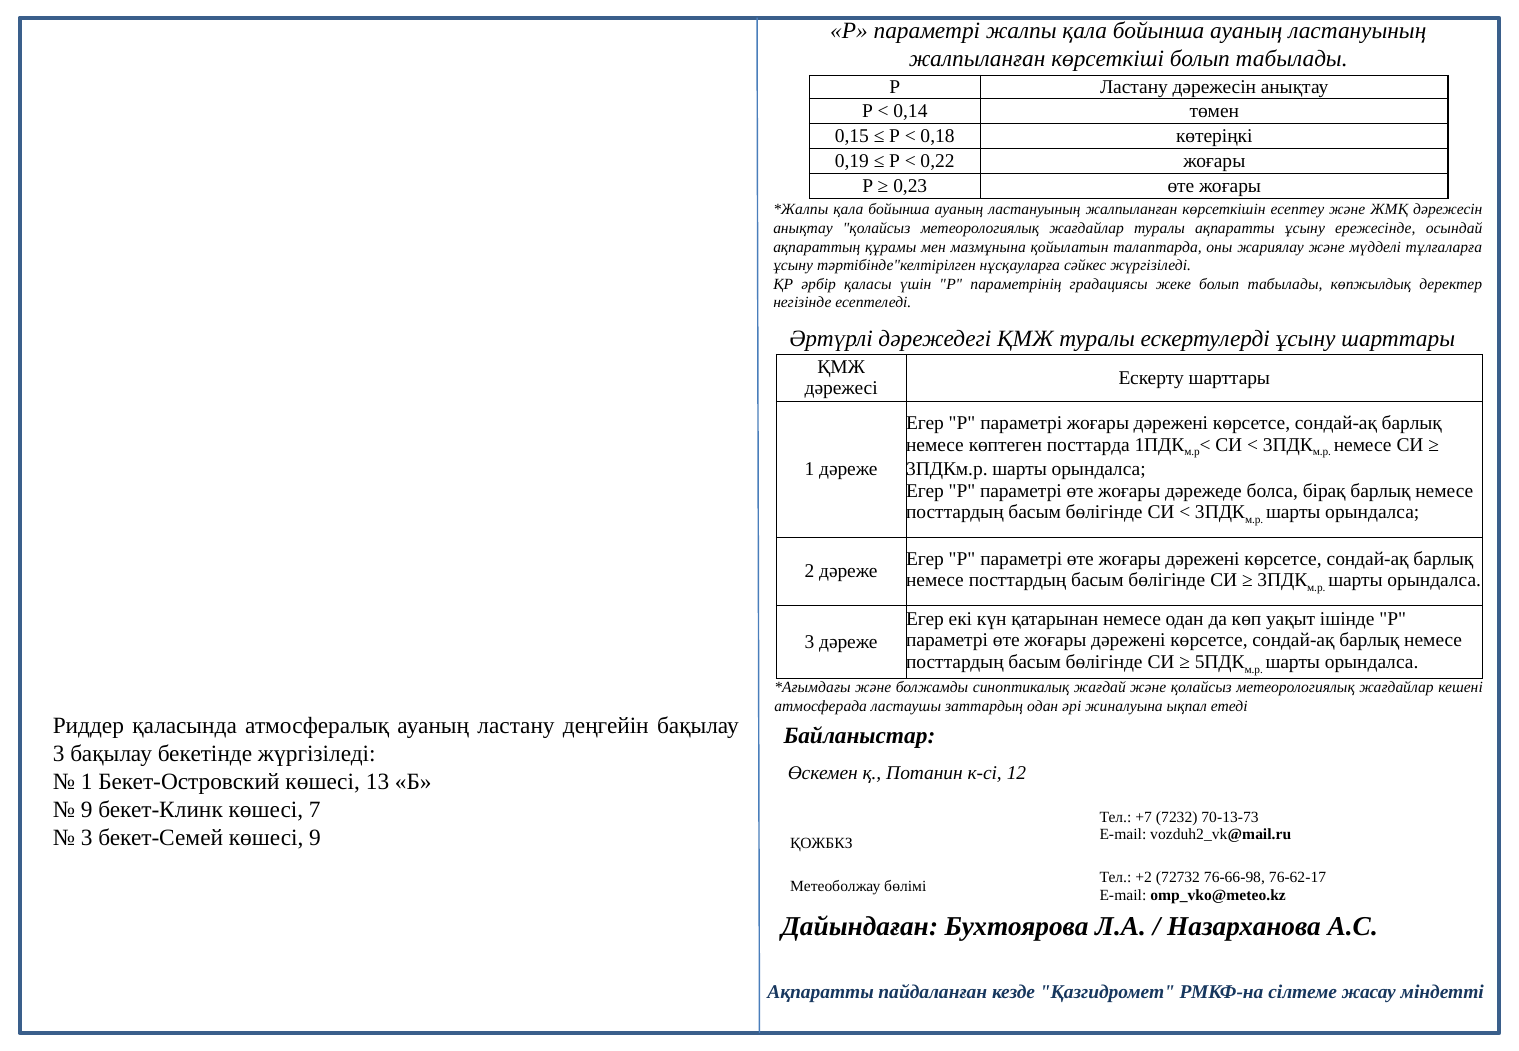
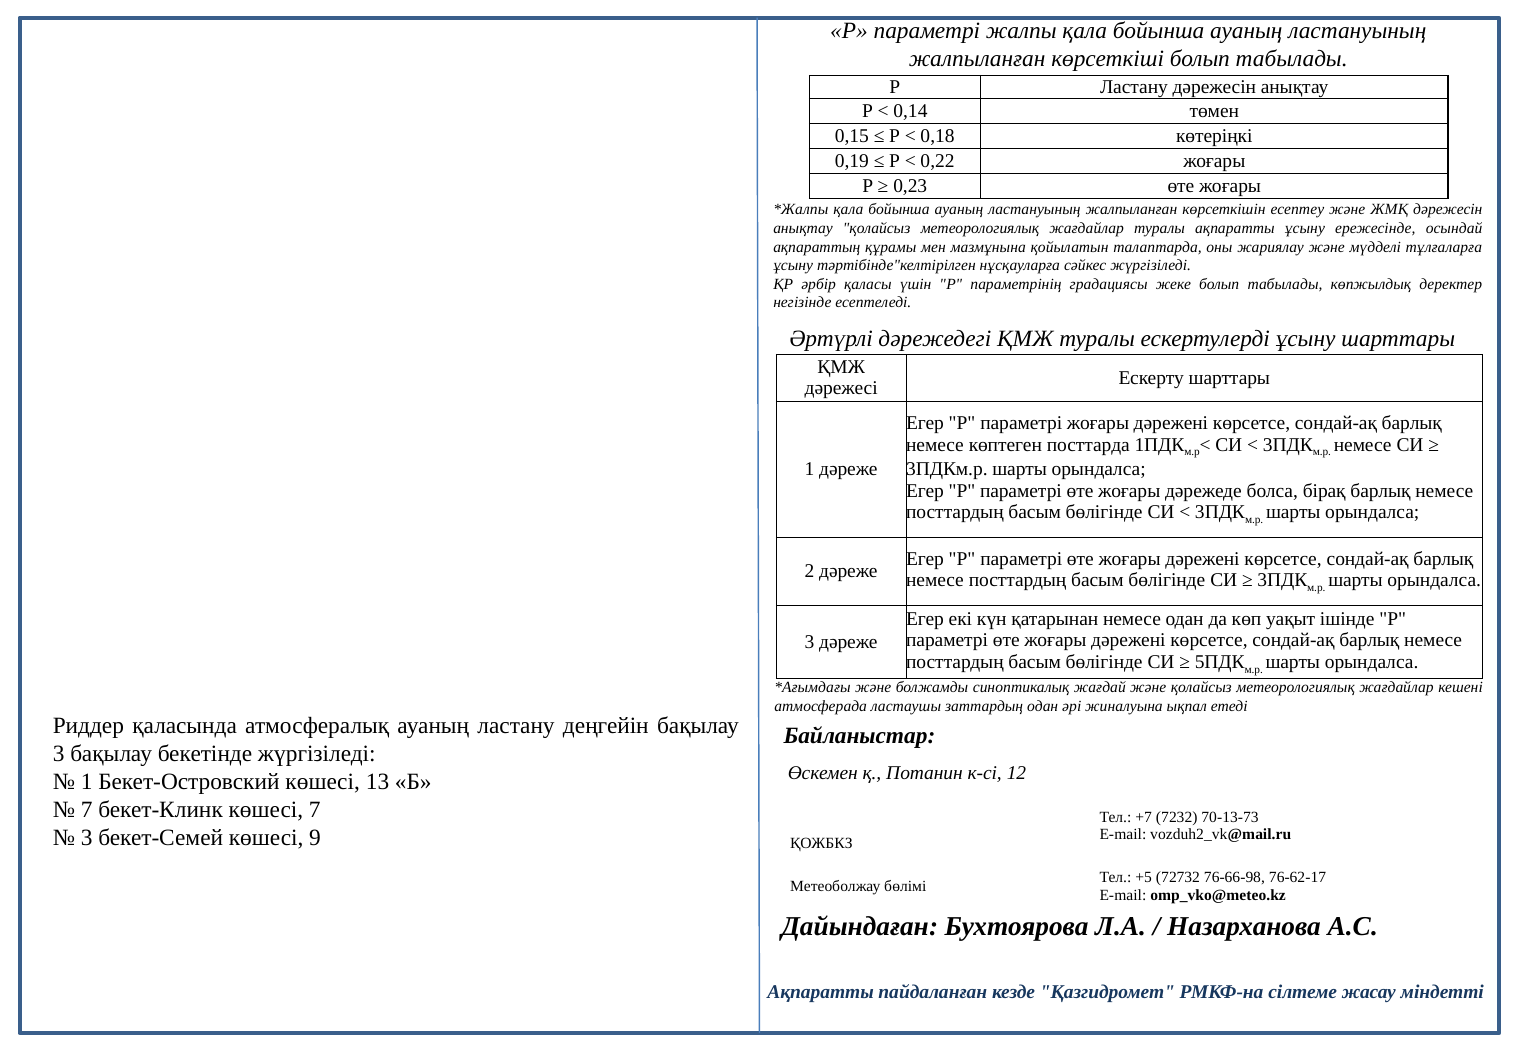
9 at (87, 810): 9 -> 7
+2: +2 -> +5
